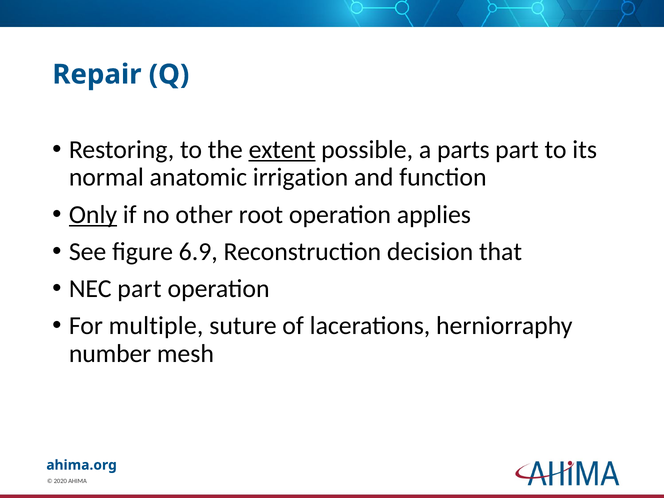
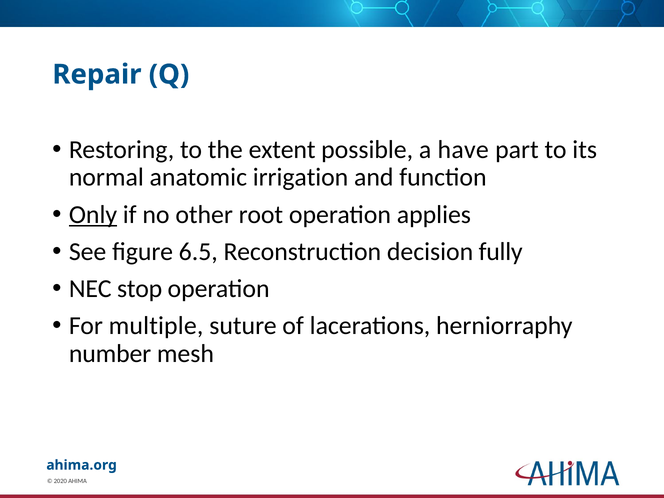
extent underline: present -> none
parts: parts -> have
6.9: 6.9 -> 6.5
that: that -> fully
NEC part: part -> stop
